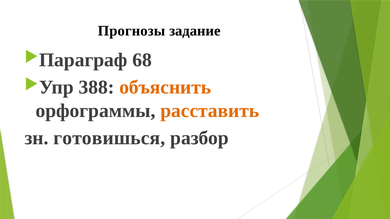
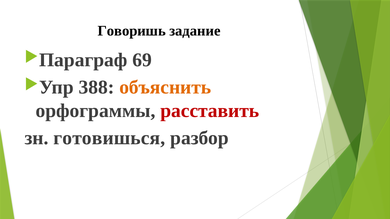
Прогнозы: Прогнозы -> Говоришь
68: 68 -> 69
расставить colour: orange -> red
